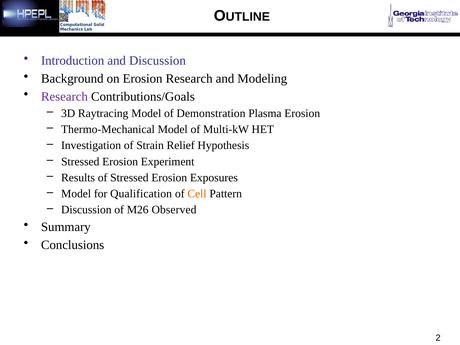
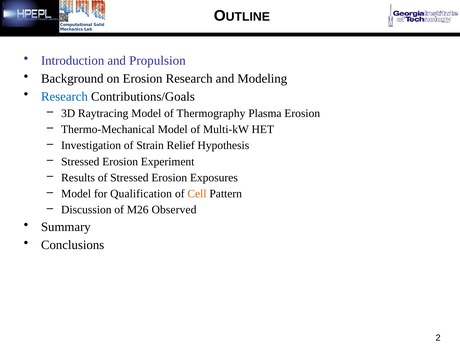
and Discussion: Discussion -> Propulsion
Research at (64, 96) colour: purple -> blue
Demonstration: Demonstration -> Thermography
